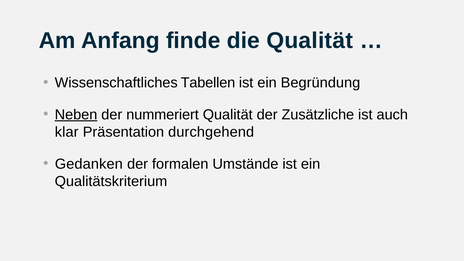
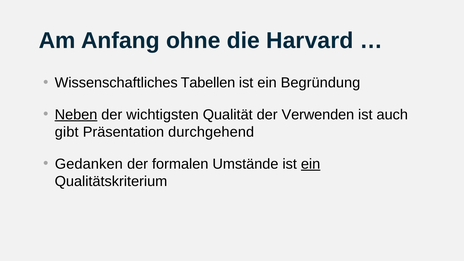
finde: finde -> ohne
die Qualität: Qualität -> Harvard
nummeriert: nummeriert -> wichtigsten
Zusätzliche: Zusätzliche -> Verwenden
klar: klar -> gibt
ein at (311, 164) underline: none -> present
